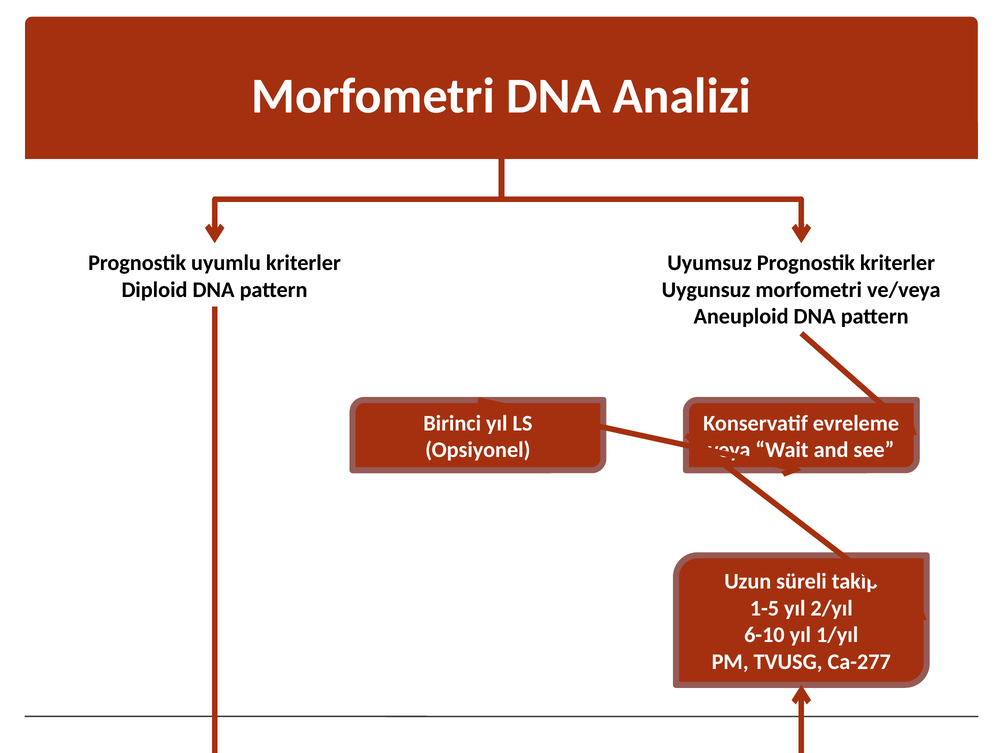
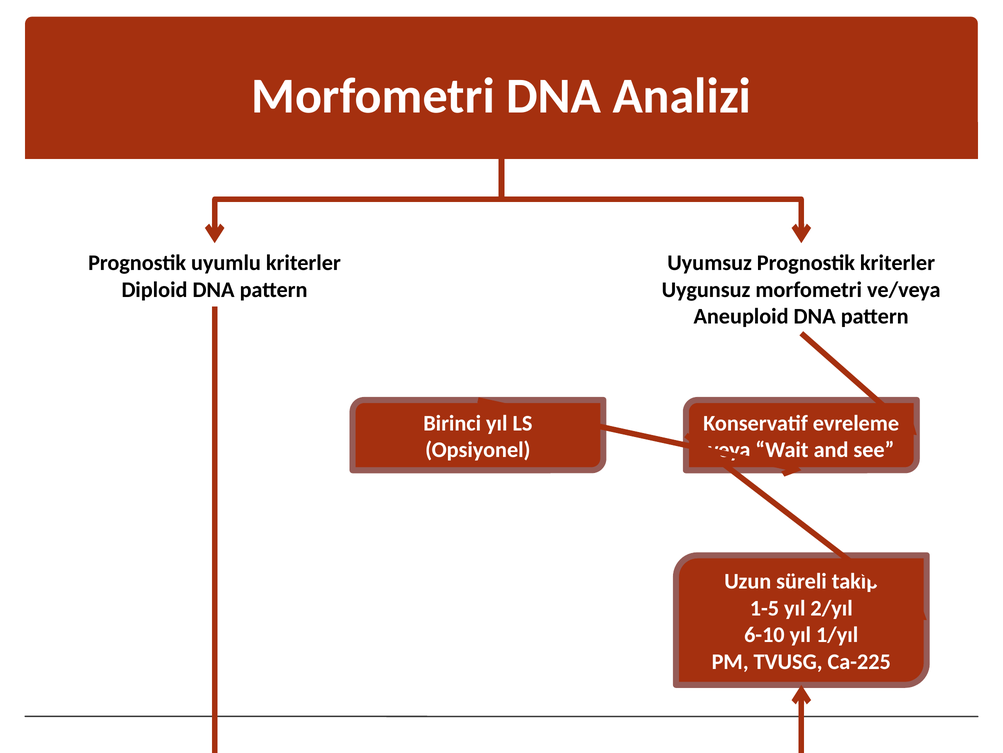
Ca-277: Ca-277 -> Ca-225
